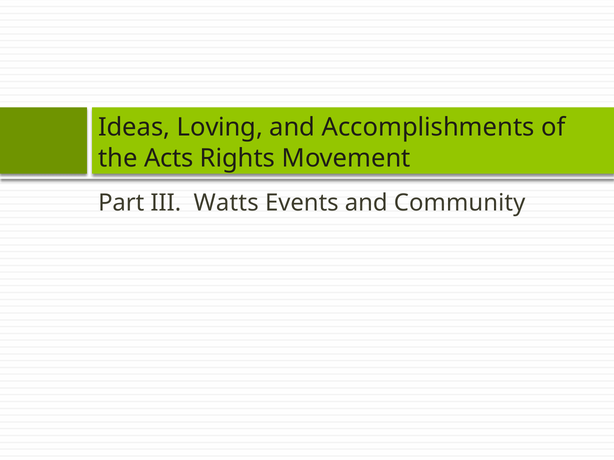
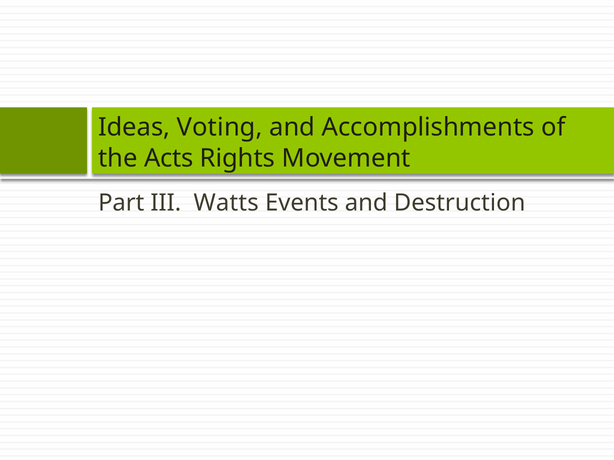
Loving: Loving -> Voting
Community: Community -> Destruction
